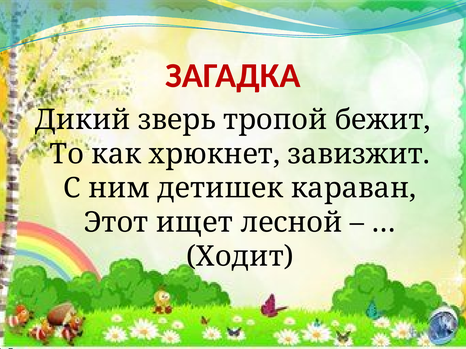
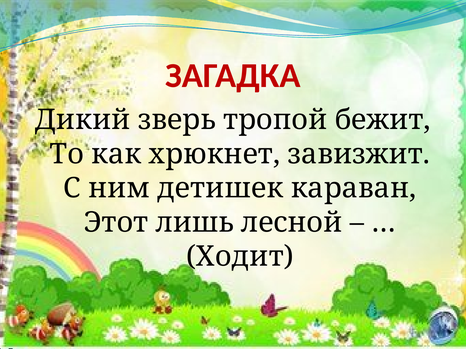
ищет: ищет -> лишь
